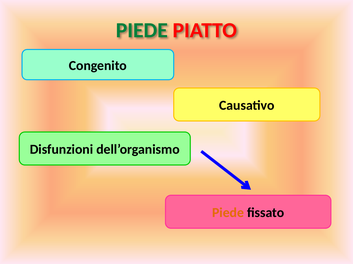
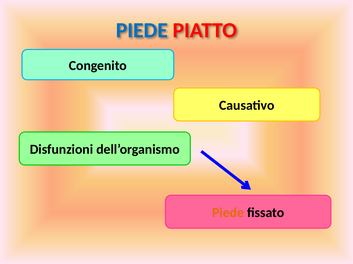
PIEDE at (142, 30) colour: green -> blue
